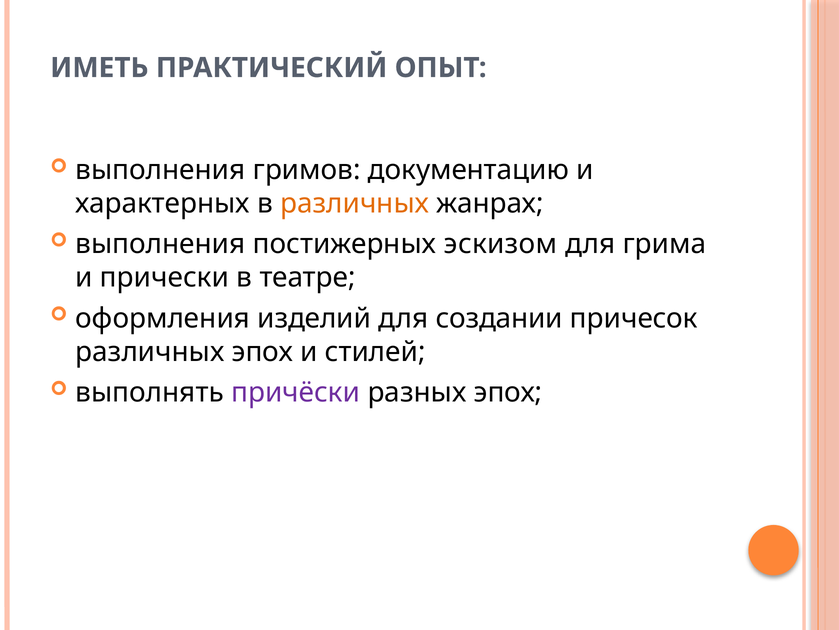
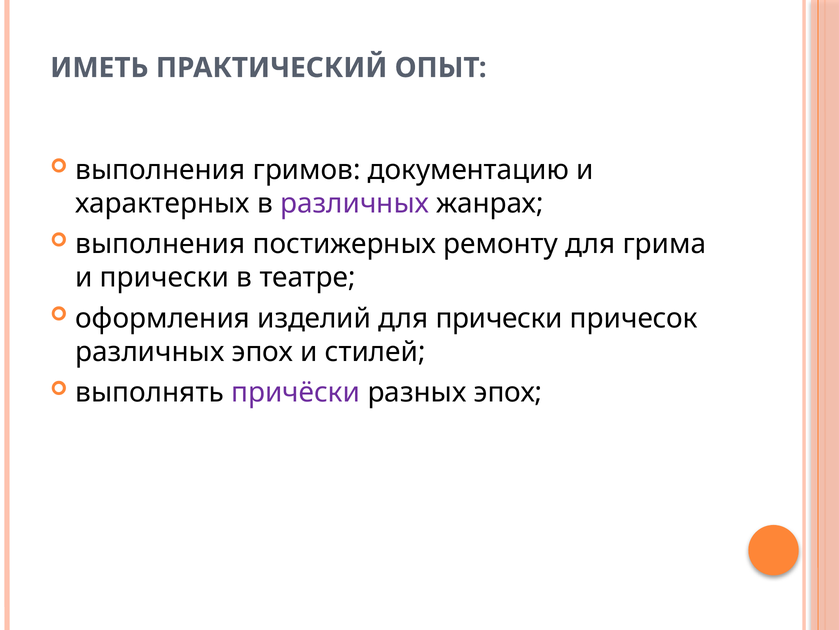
различных at (355, 203) colour: orange -> purple
эскизом: эскизом -> ремонту
для создании: создании -> прически
